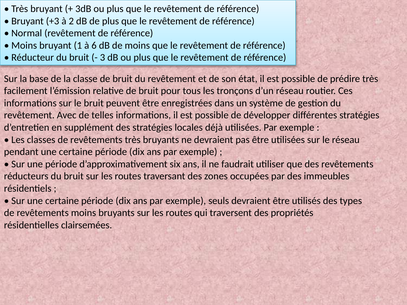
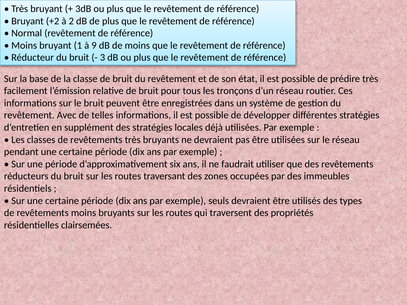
+3: +3 -> +2
6: 6 -> 9
